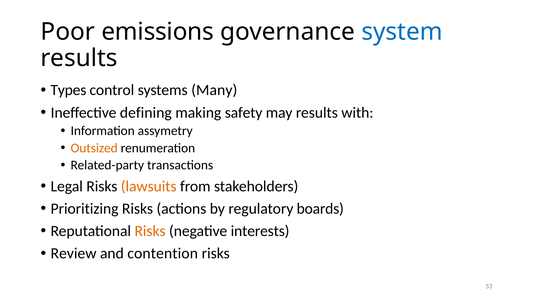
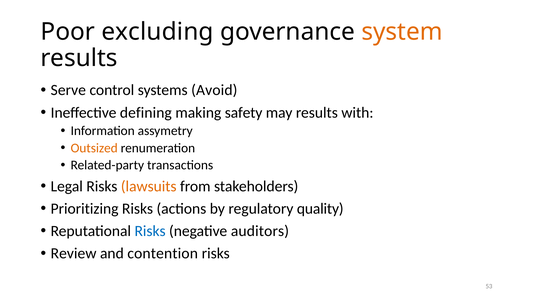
emissions: emissions -> excluding
system colour: blue -> orange
Types: Types -> Serve
Many: Many -> Avoid
boards: boards -> quality
Risks at (150, 231) colour: orange -> blue
interests: interests -> auditors
